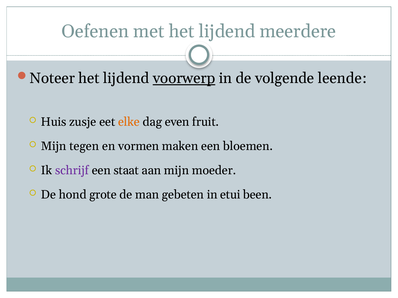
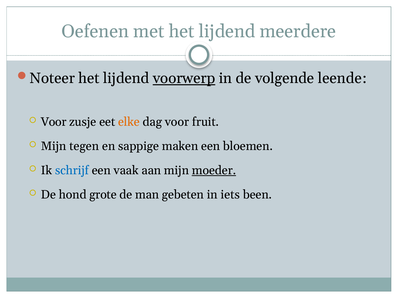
Huis at (54, 122): Huis -> Voor
dag even: even -> voor
vormen: vormen -> sappige
schrijf colour: purple -> blue
staat: staat -> vaak
moeder underline: none -> present
etui: etui -> iets
